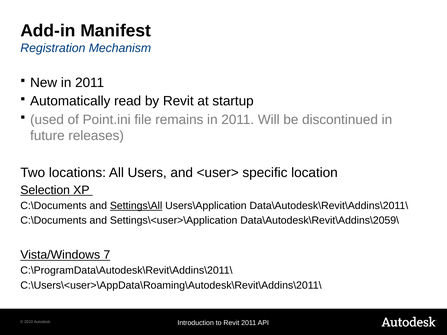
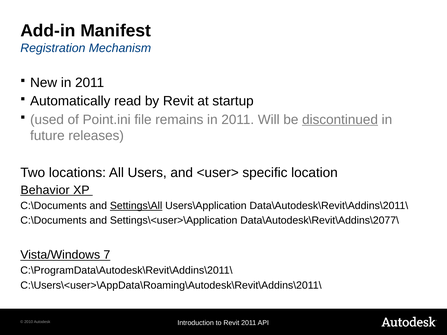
discontinued underline: none -> present
Selection: Selection -> Behavior
Data\Autodesk\Revit\Addins\2059\: Data\Autodesk\Revit\Addins\2059\ -> Data\Autodesk\Revit\Addins\2077\
